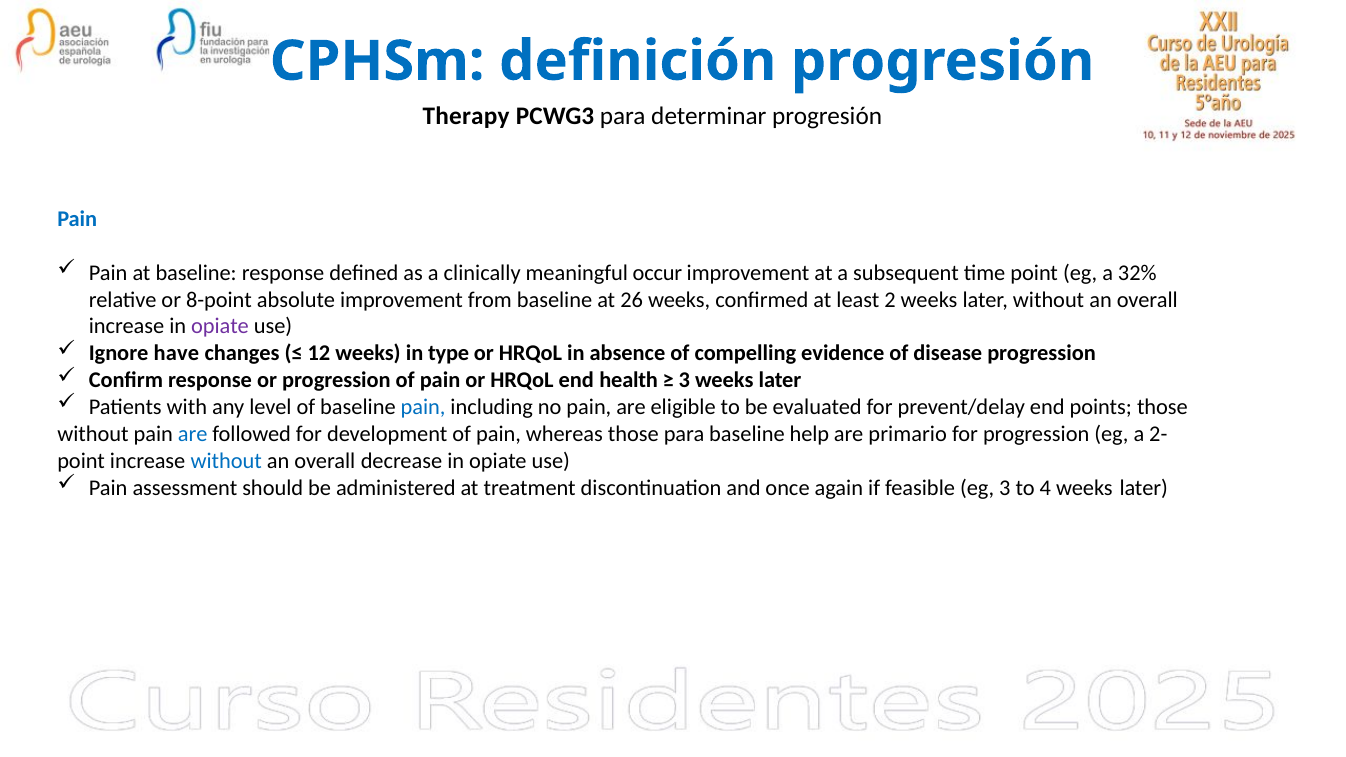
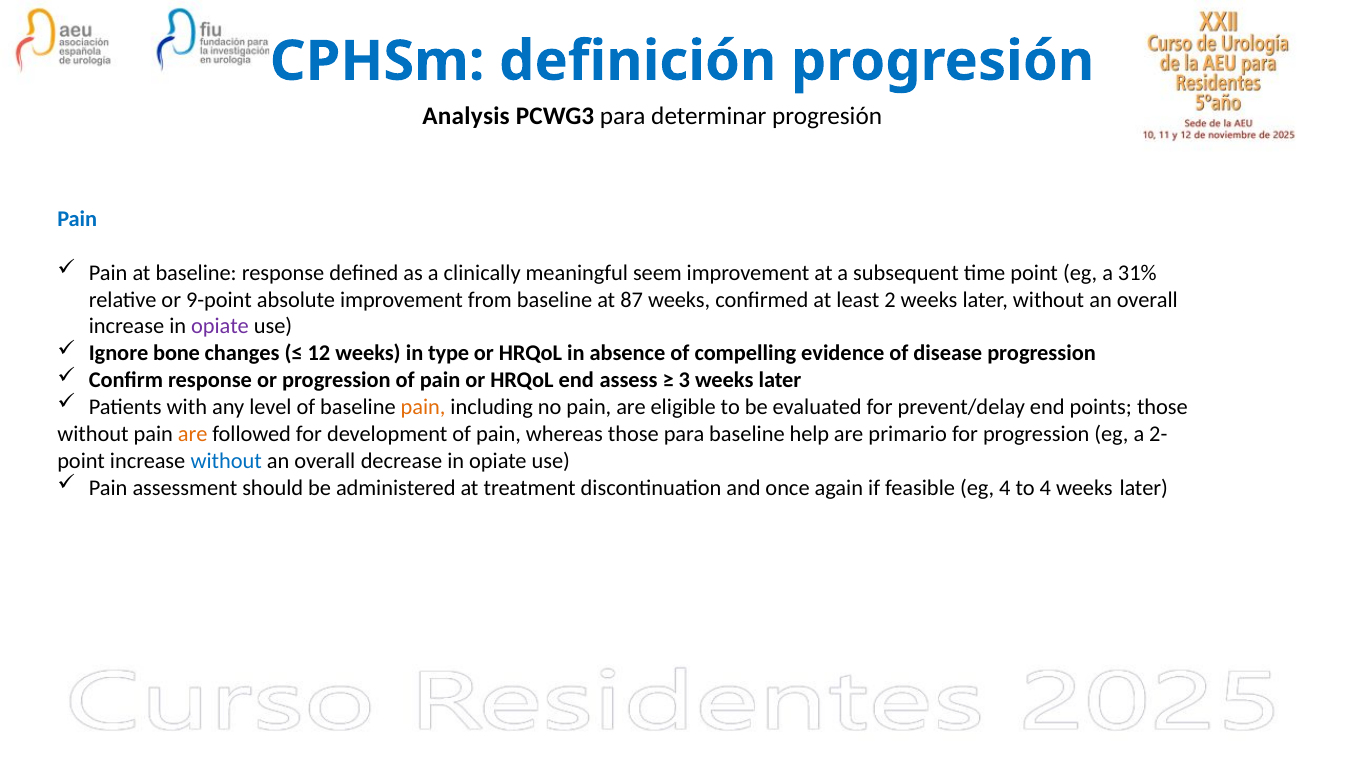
Therapy: Therapy -> Analysis
occur: occur -> seem
32%: 32% -> 31%
8-point: 8-point -> 9-point
26: 26 -> 87
have: have -> bone
health: health -> assess
pain at (423, 407) colour: blue -> orange
are at (193, 434) colour: blue -> orange
eg 3: 3 -> 4
